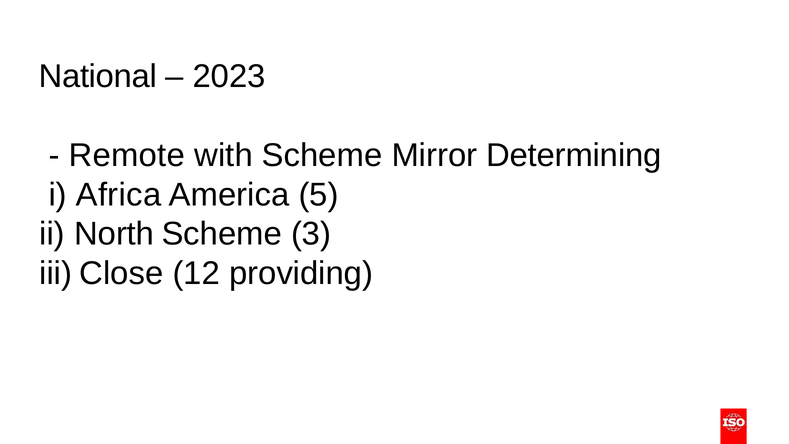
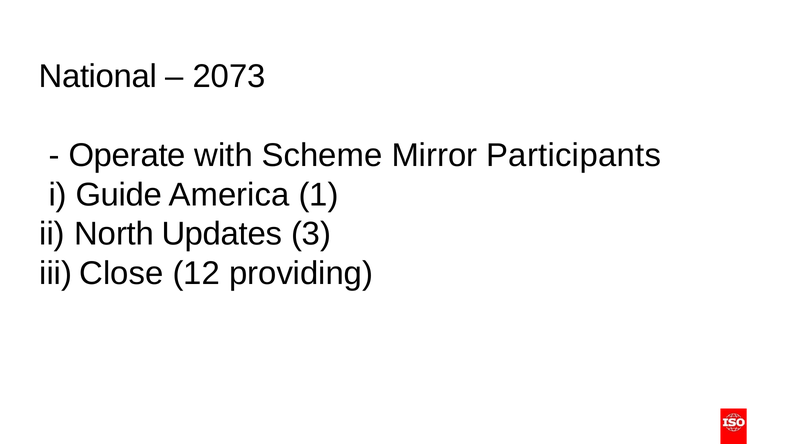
2023: 2023 -> 2073
Remote: Remote -> Operate
Determining: Determining -> Participants
Africa: Africa -> Guide
5: 5 -> 1
North Scheme: Scheme -> Updates
